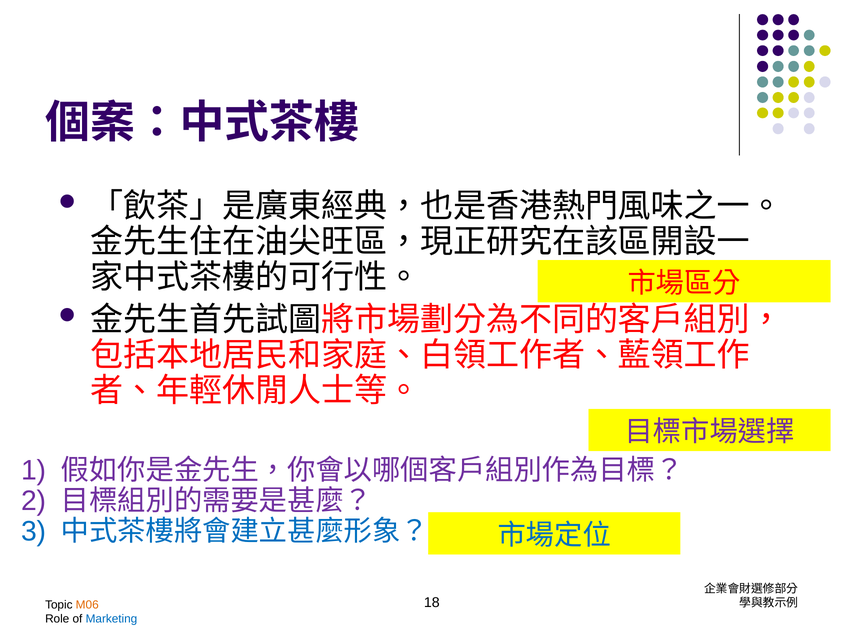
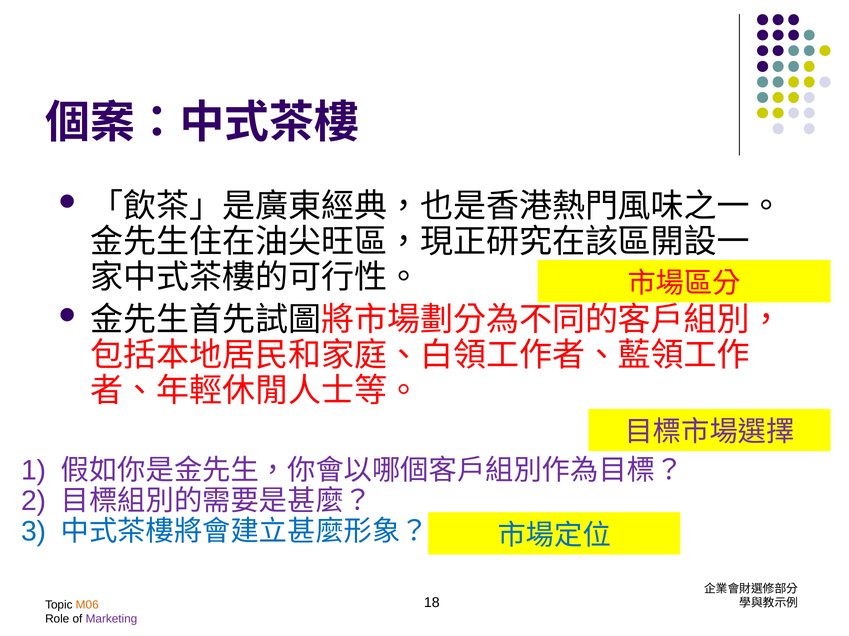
Marketing colour: blue -> purple
